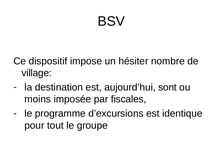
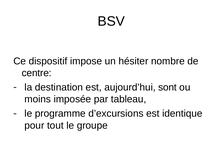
village: village -> centre
fiscales: fiscales -> tableau
